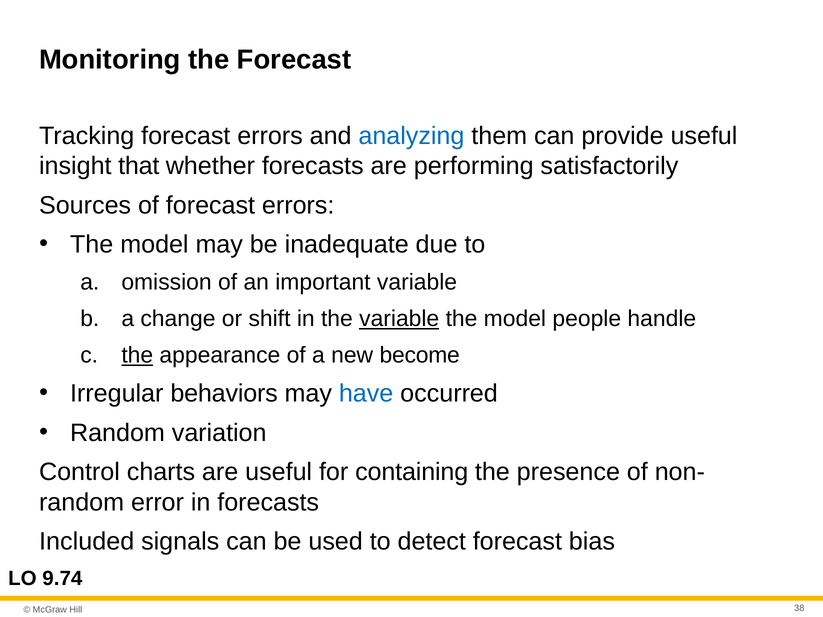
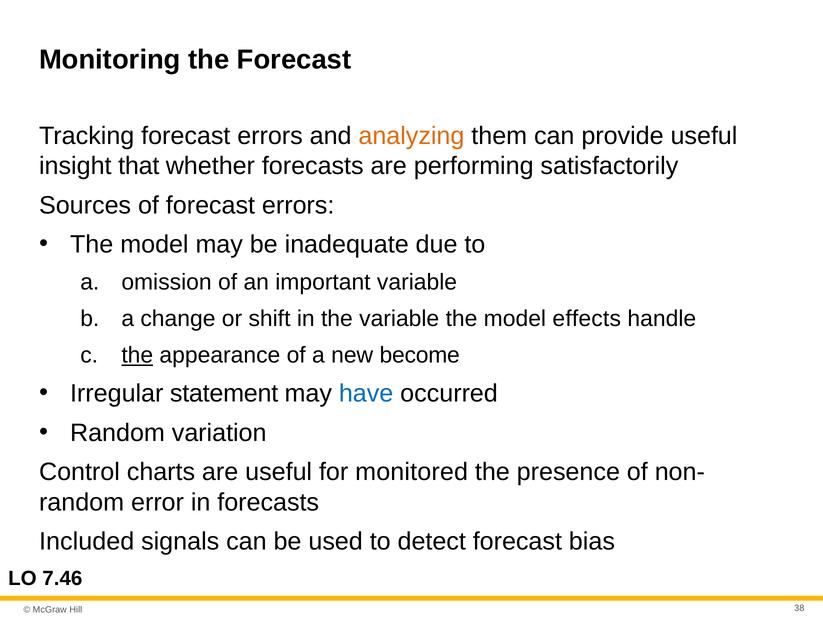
analyzing colour: blue -> orange
variable at (399, 319) underline: present -> none
people: people -> effects
behaviors: behaviors -> statement
containing: containing -> monitored
9.74: 9.74 -> 7.46
